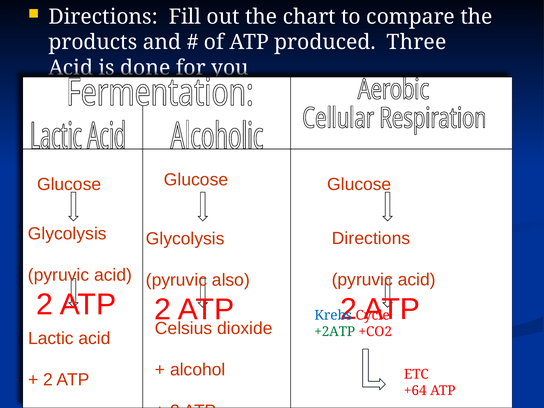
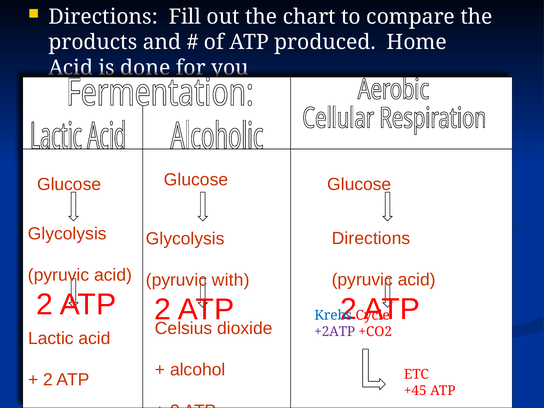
Three: Three -> Home
also: also -> with
+2ATP colour: green -> purple
+64: +64 -> +45
